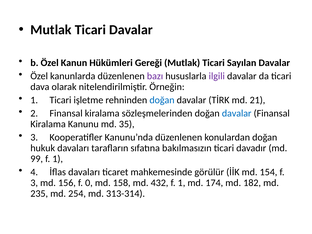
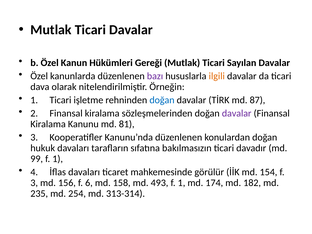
ilgili colour: purple -> orange
21: 21 -> 87
davalar at (237, 113) colour: blue -> purple
35: 35 -> 81
0: 0 -> 6
432: 432 -> 493
